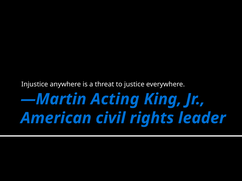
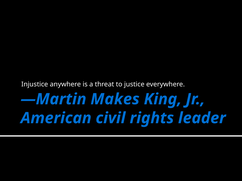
Acting: Acting -> Makes
